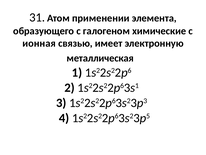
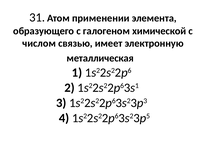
химические: химические -> химической
ионная: ионная -> числом
